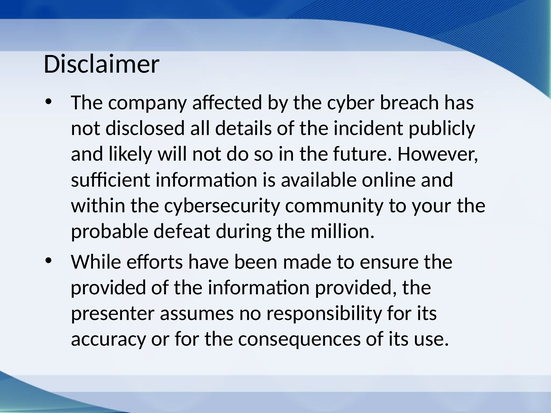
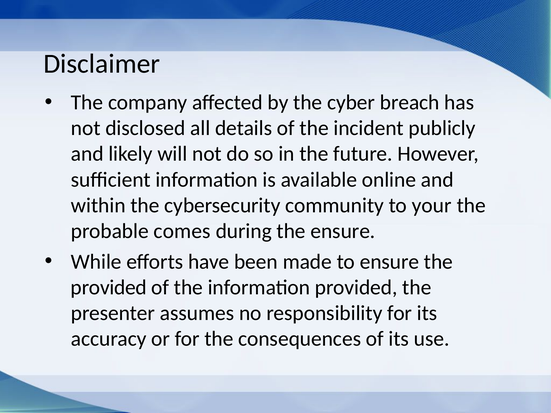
defeat: defeat -> comes
the million: million -> ensure
